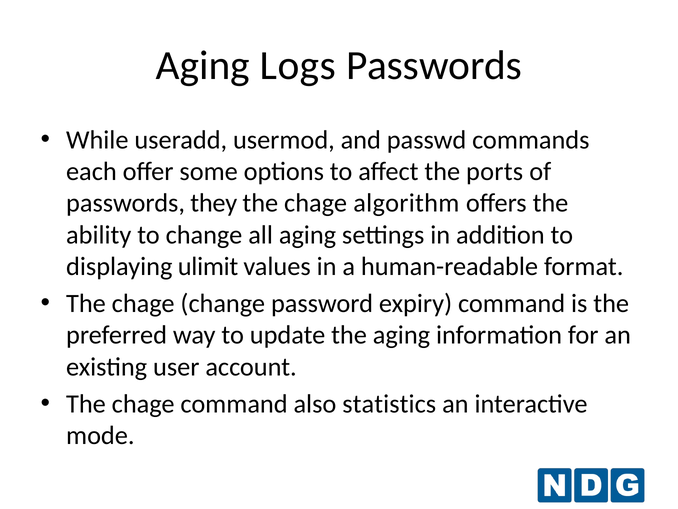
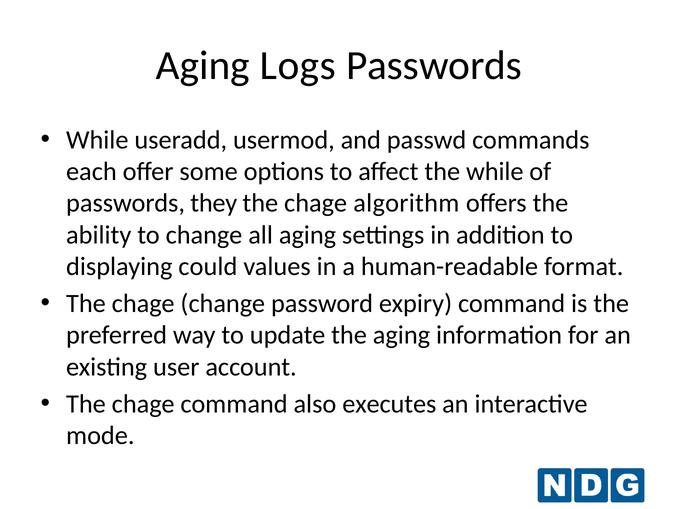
the ports: ports -> while
ulimit: ulimit -> could
statistics: statistics -> executes
